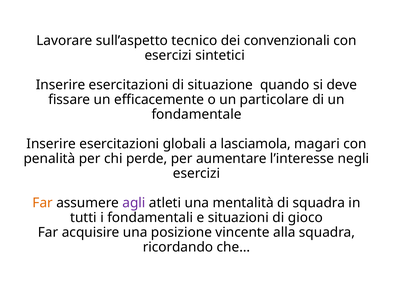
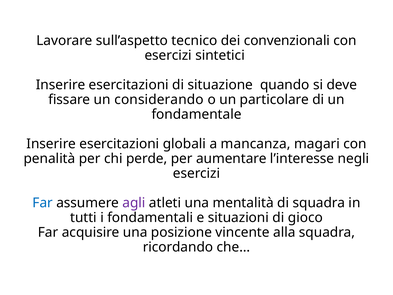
efficacemente: efficacemente -> considerando
lasciamola: lasciamola -> mancanza
Far at (43, 203) colour: orange -> blue
